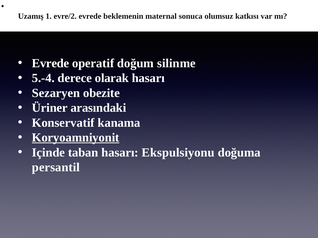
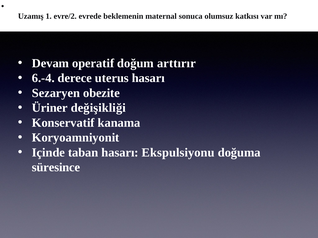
Evrede at (51, 63): Evrede -> Devam
silinme: silinme -> arttırır
5.-4: 5.-4 -> 6.-4
olarak: olarak -> uterus
arasındaki: arasındaki -> değişikliği
Koryoamniyonit underline: present -> none
persantil: persantil -> süresince
